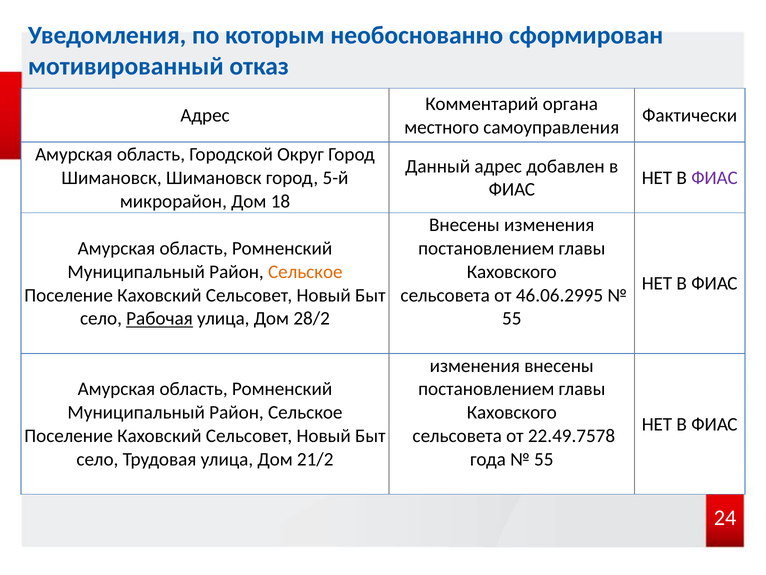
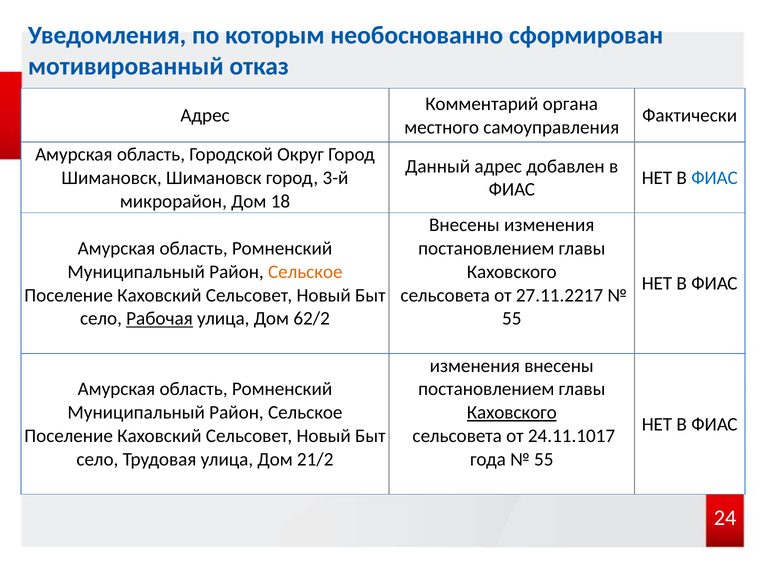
5-й: 5-й -> 3-й
ФИАС at (714, 178) colour: purple -> blue
46.06.2995: 46.06.2995 -> 27.11.2217
28/2: 28/2 -> 62/2
Каховского at (512, 412) underline: none -> present
22.49.7578: 22.49.7578 -> 24.11.1017
